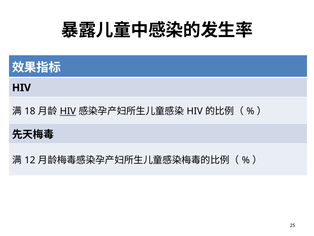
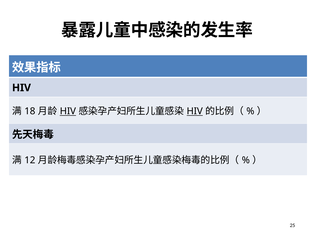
HIV at (195, 111) underline: none -> present
